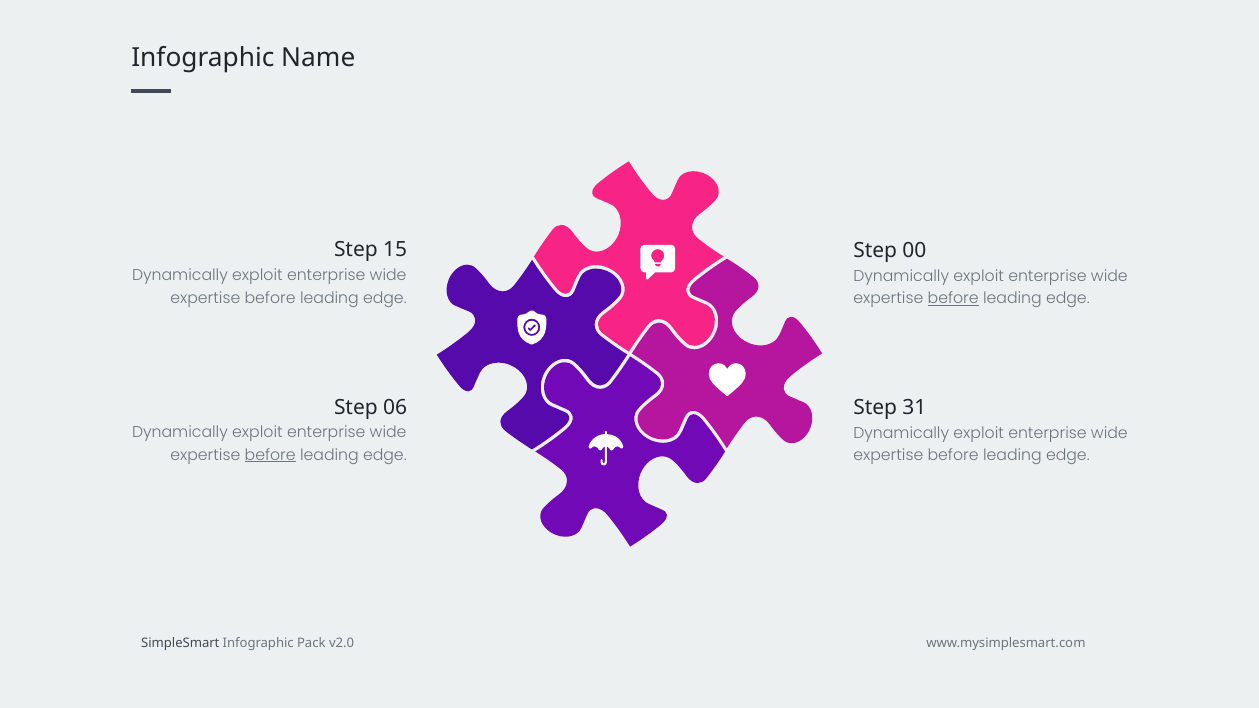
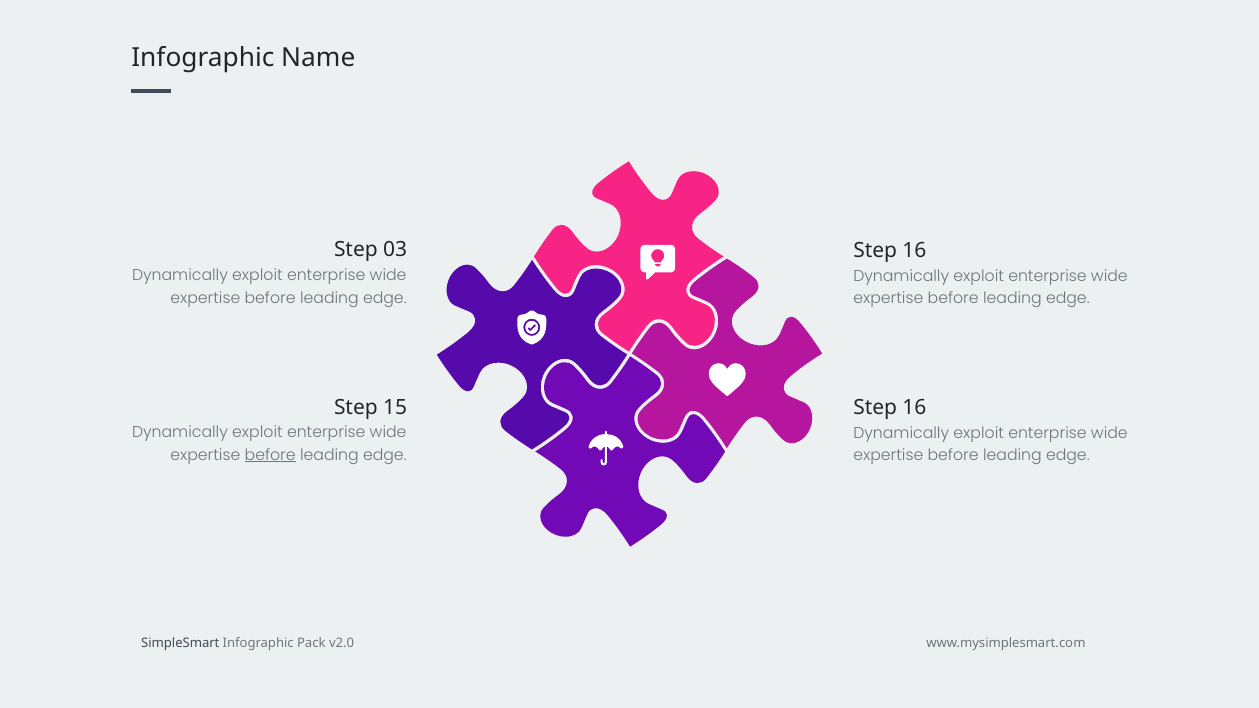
15: 15 -> 03
00 at (914, 251): 00 -> 16
before at (953, 299) underline: present -> none
06: 06 -> 15
31 at (914, 408): 31 -> 16
